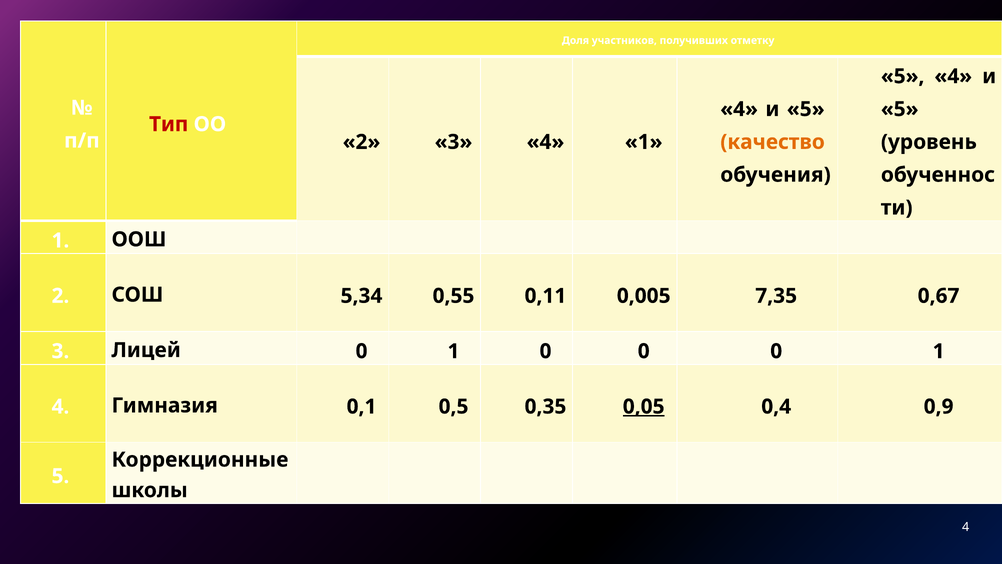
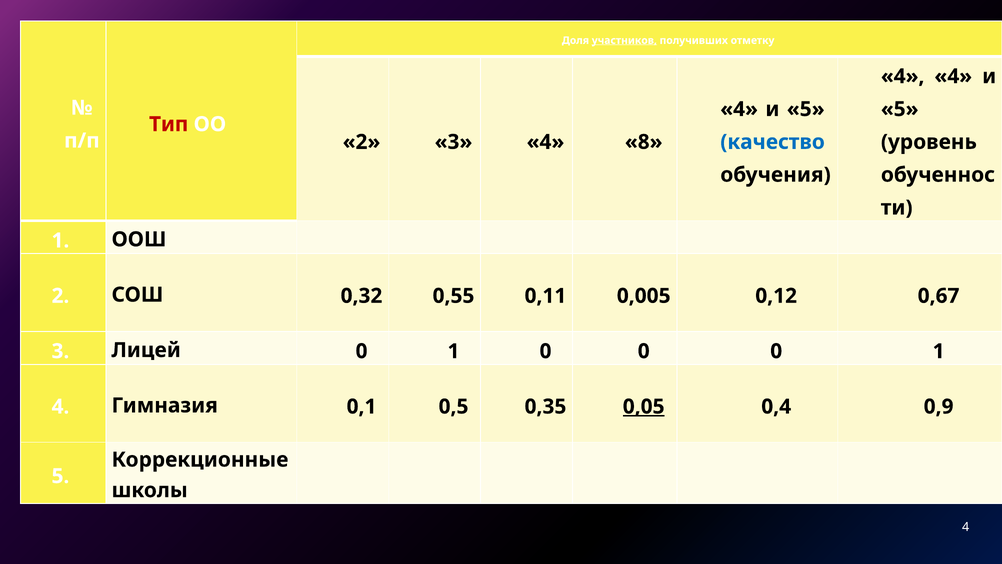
участников underline: none -> present
5 at (903, 76): 5 -> 4
4 1: 1 -> 8
качество colour: orange -> blue
5,34: 5,34 -> 0,32
7,35: 7,35 -> 0,12
